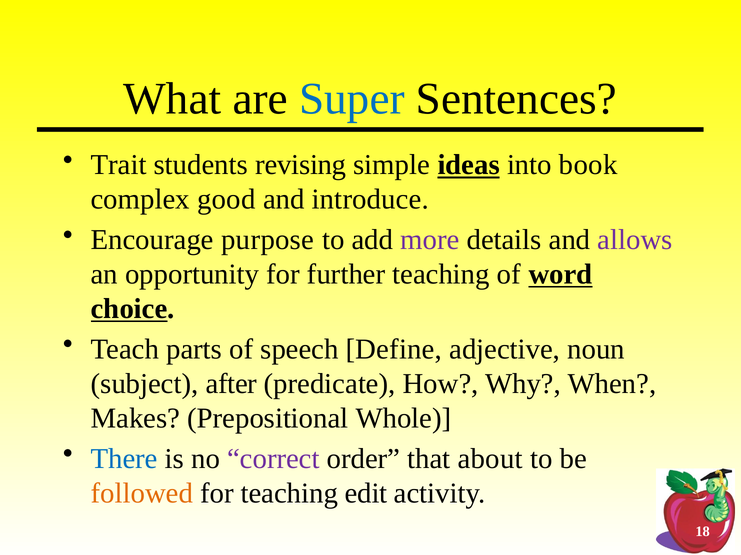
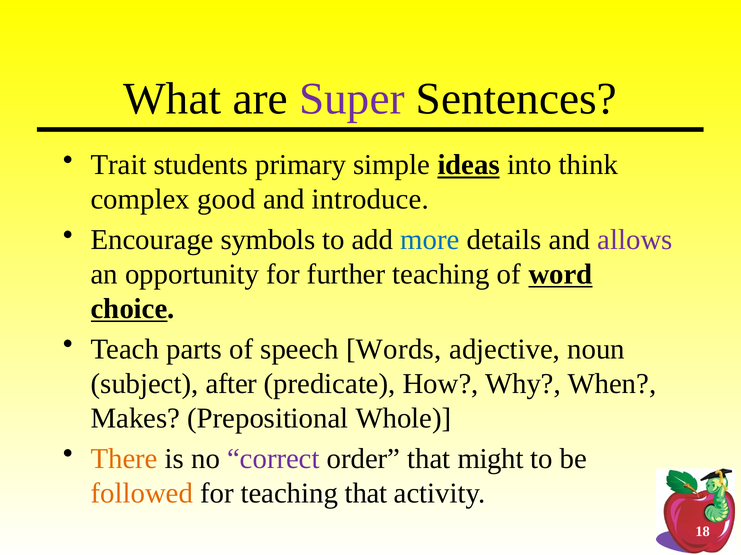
Super colour: blue -> purple
revising: revising -> primary
book: book -> think
purpose: purpose -> symbols
more colour: purple -> blue
Define: Define -> Words
There colour: blue -> orange
about: about -> might
teaching edit: edit -> that
